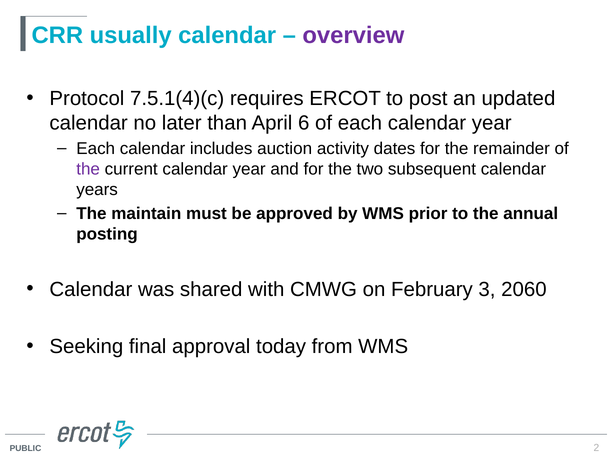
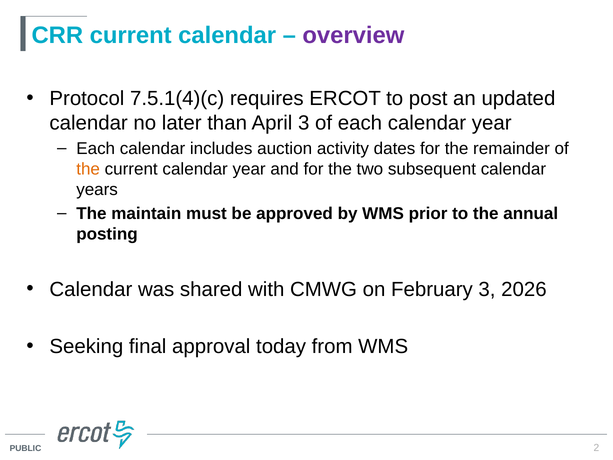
CRR usually: usually -> current
April 6: 6 -> 3
the at (88, 169) colour: purple -> orange
2060: 2060 -> 2026
